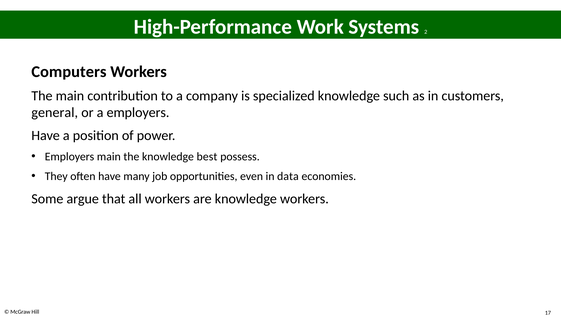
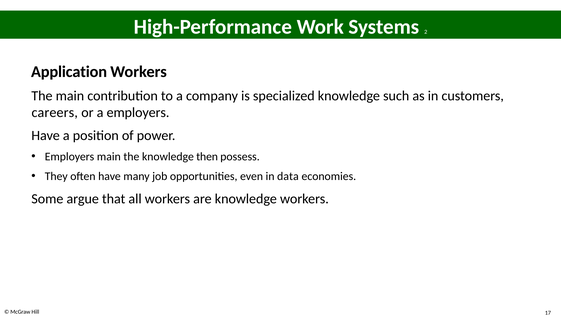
Computers: Computers -> Application
general: general -> careers
best: best -> then
